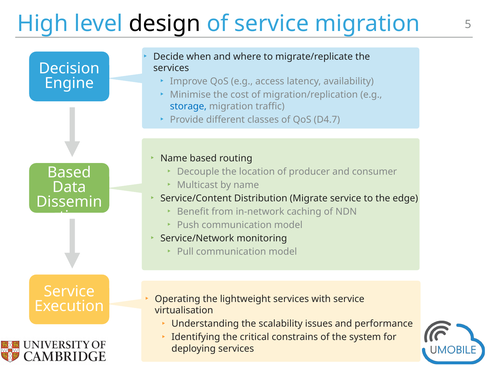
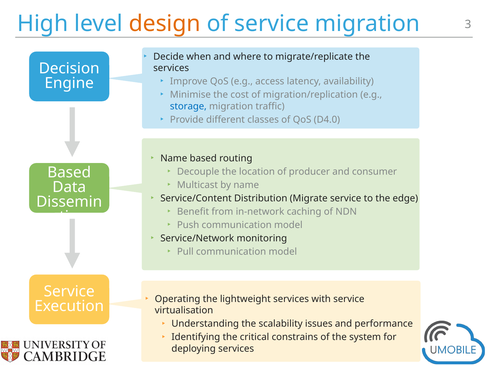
design colour: black -> orange
5: 5 -> 3
D4.7: D4.7 -> D4.0
